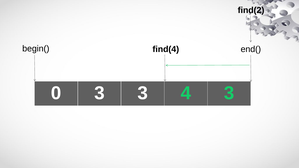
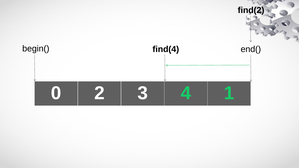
0 3: 3 -> 2
4 3: 3 -> 1
